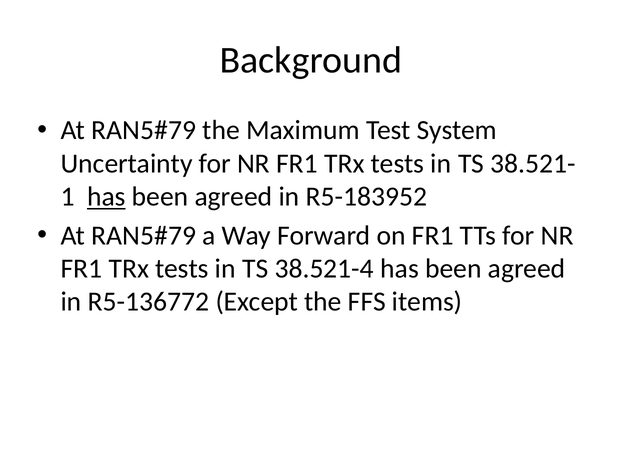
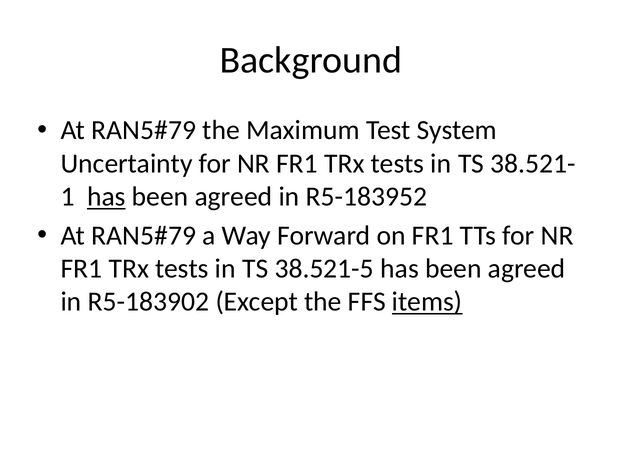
38.521-4: 38.521-4 -> 38.521-5
R5-136772: R5-136772 -> R5-183902
items underline: none -> present
